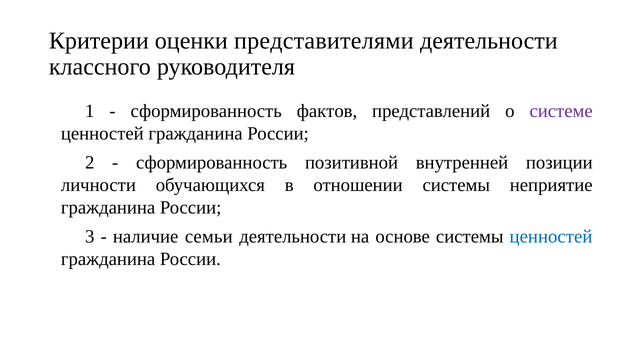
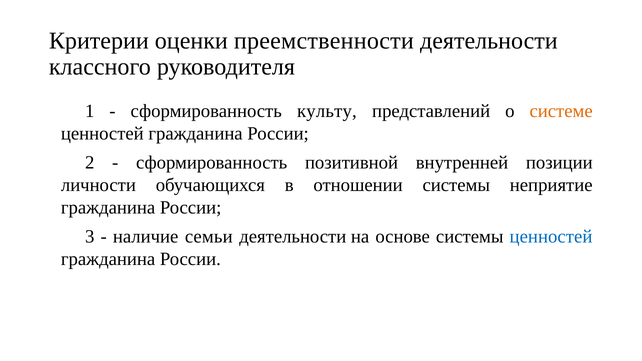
представителями: представителями -> преемственности
фактов: фактов -> культу
системе colour: purple -> orange
